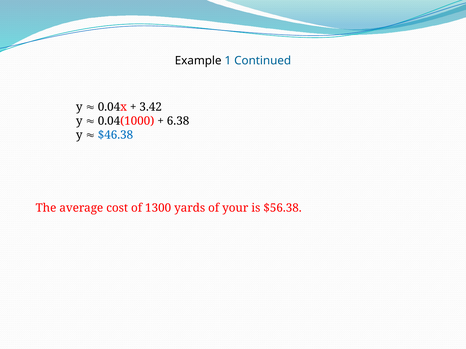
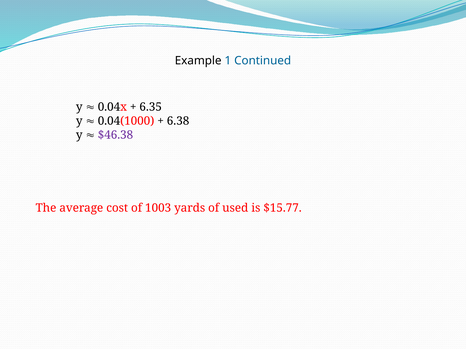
3.42: 3.42 -> 6.35
$46.38 colour: blue -> purple
1300: 1300 -> 1003
your: your -> used
$56.38: $56.38 -> $15.77
